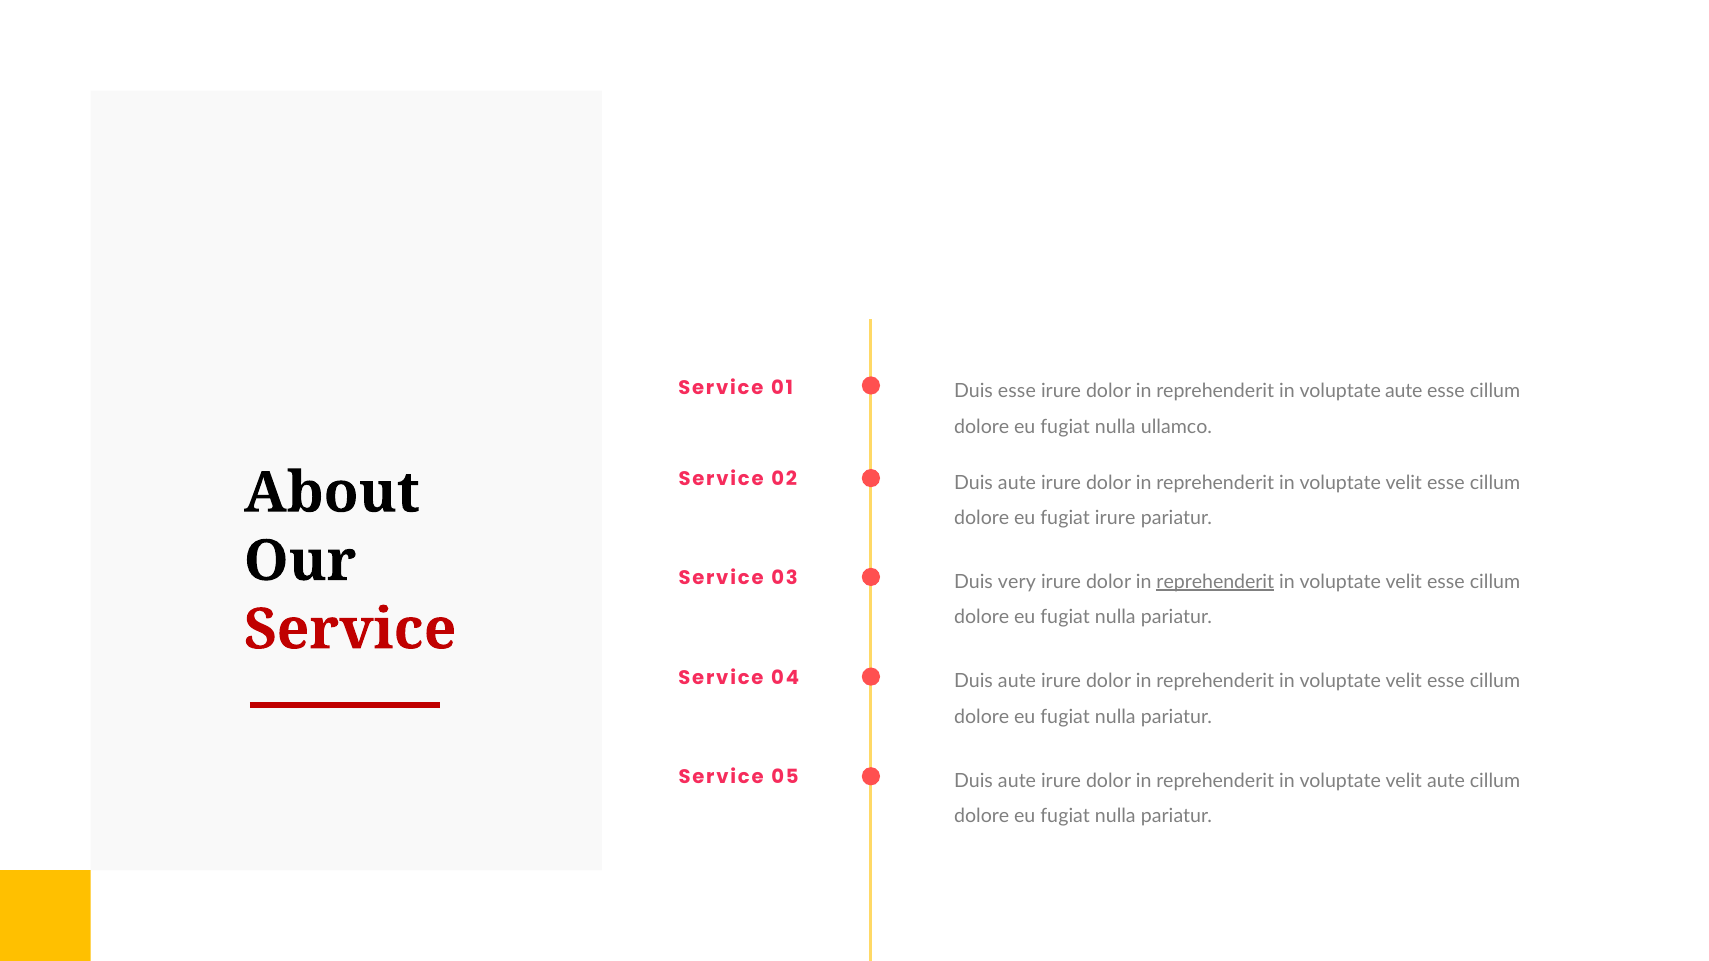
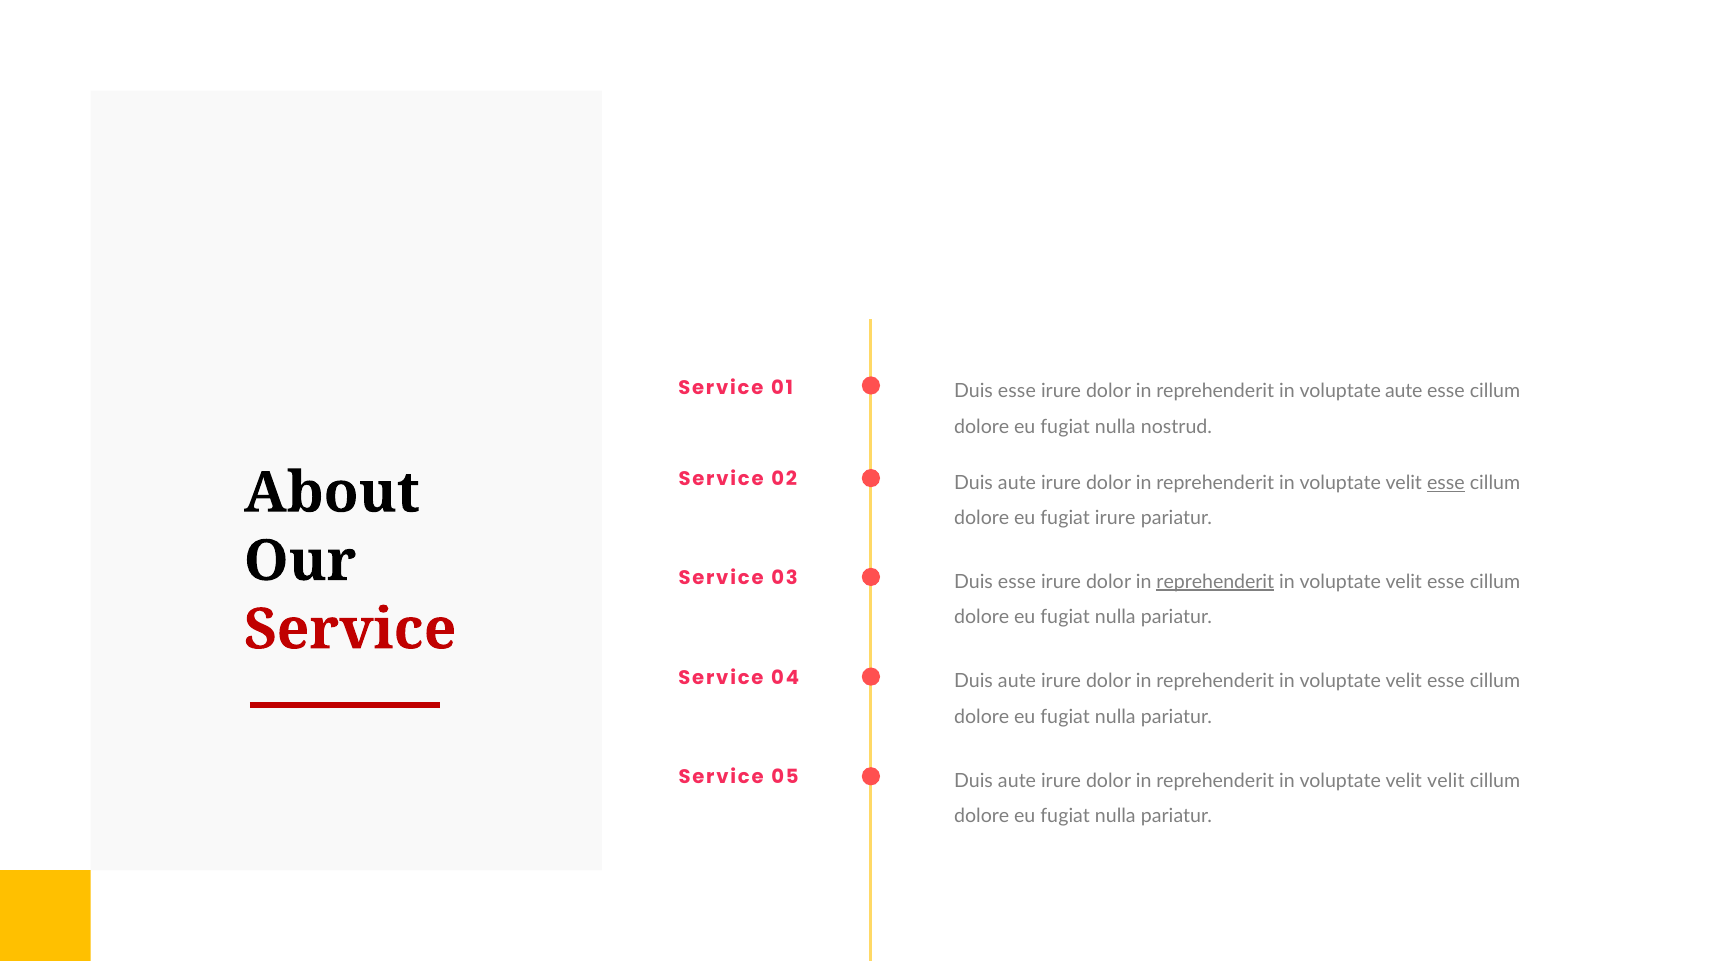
ullamco: ullamco -> nostrud
esse at (1446, 483) underline: none -> present
03 Duis very: very -> esse
velit aute: aute -> velit
